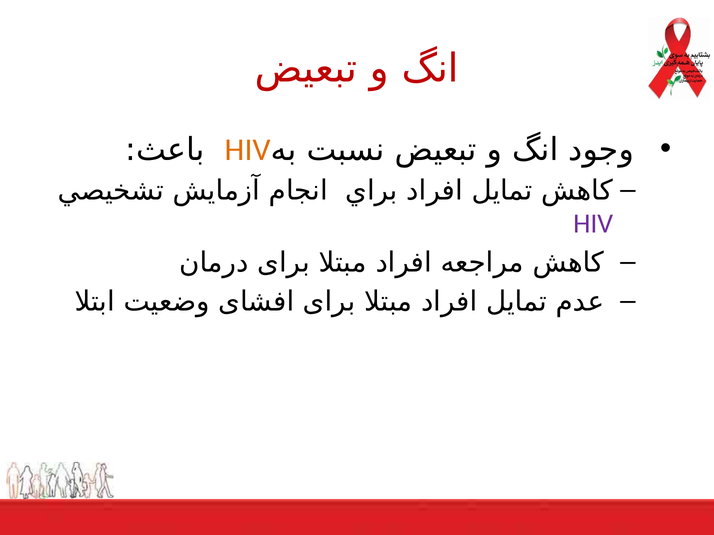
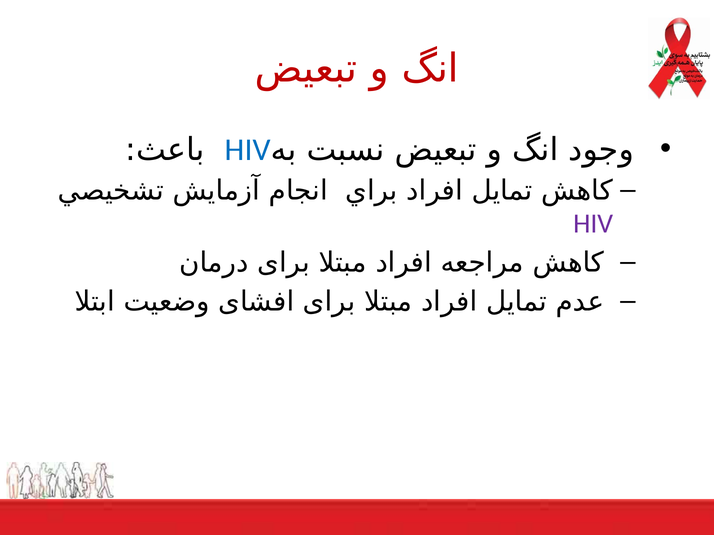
HIV at (248, 150) colour: orange -> blue
